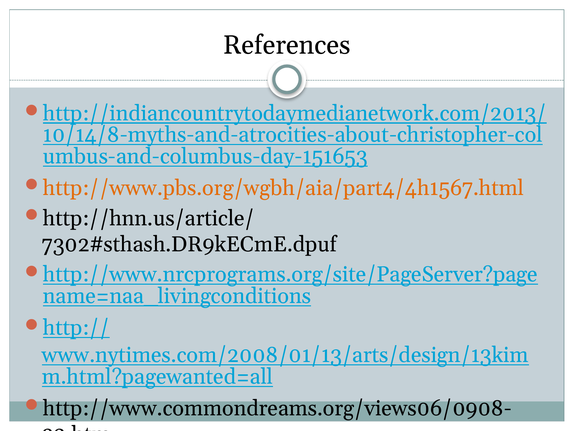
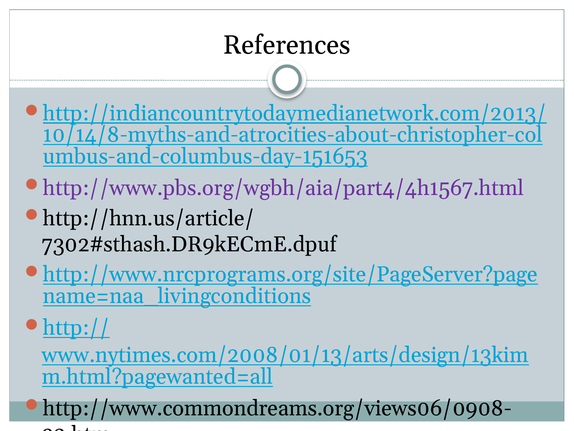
http://www.pbs.org/wgbh/aia/part4/4h1567.html colour: orange -> purple
